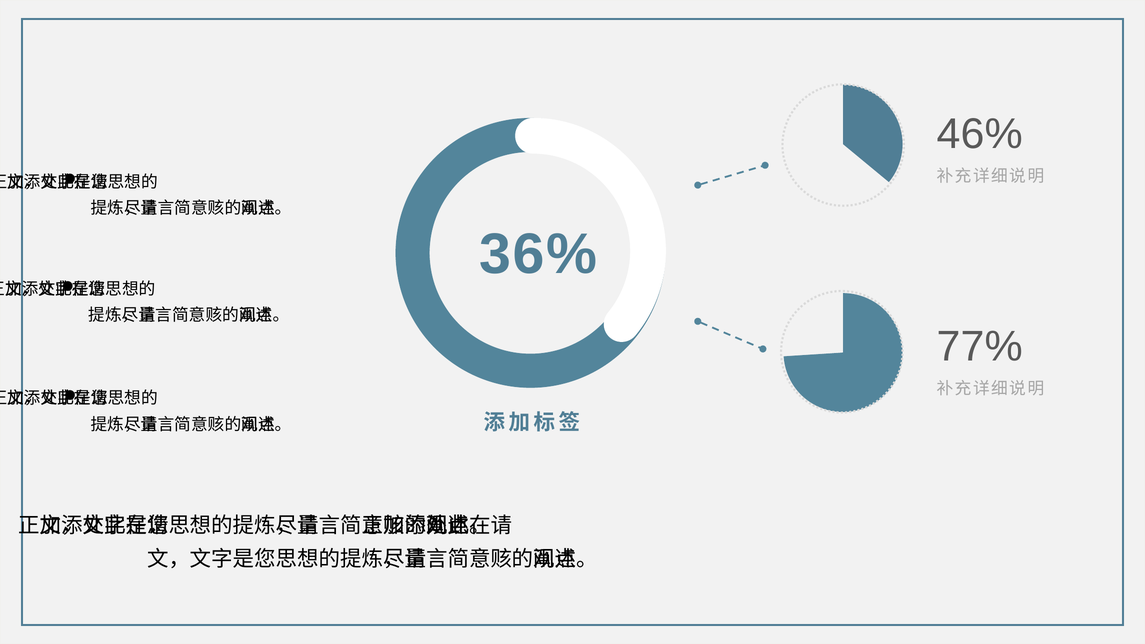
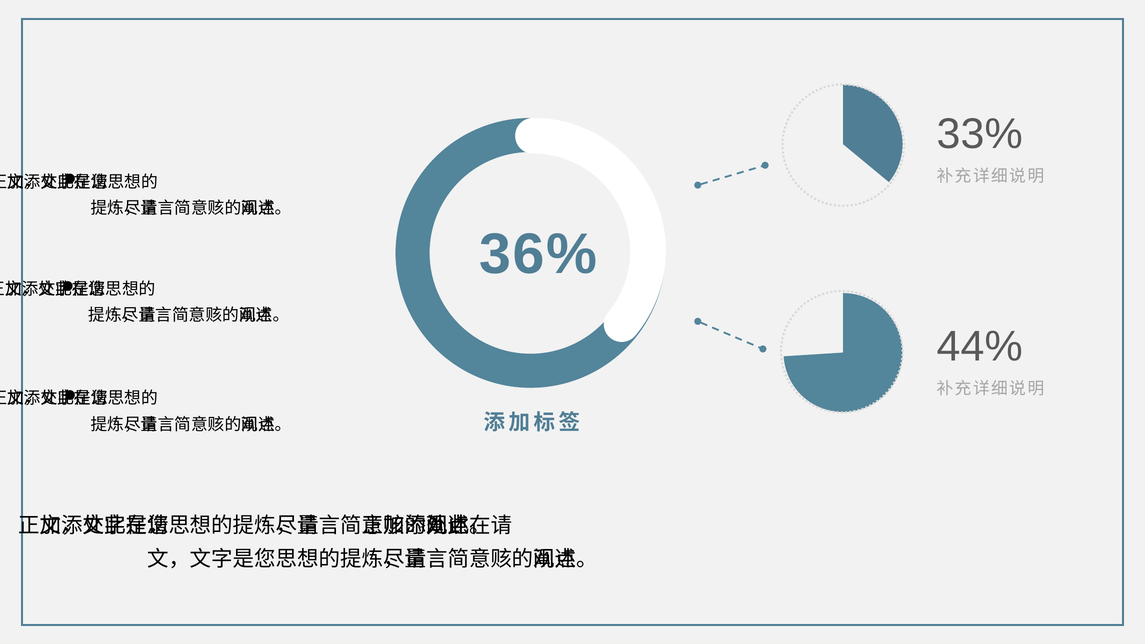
46%: 46% -> 33%
77%: 77% -> 44%
